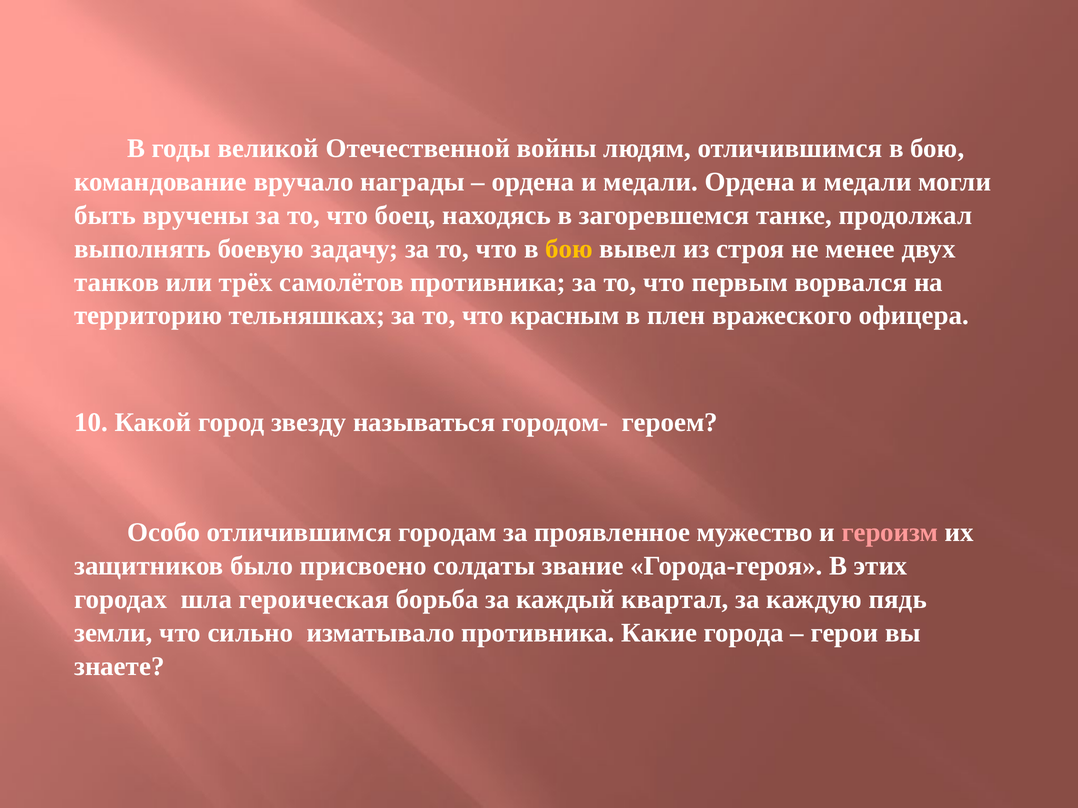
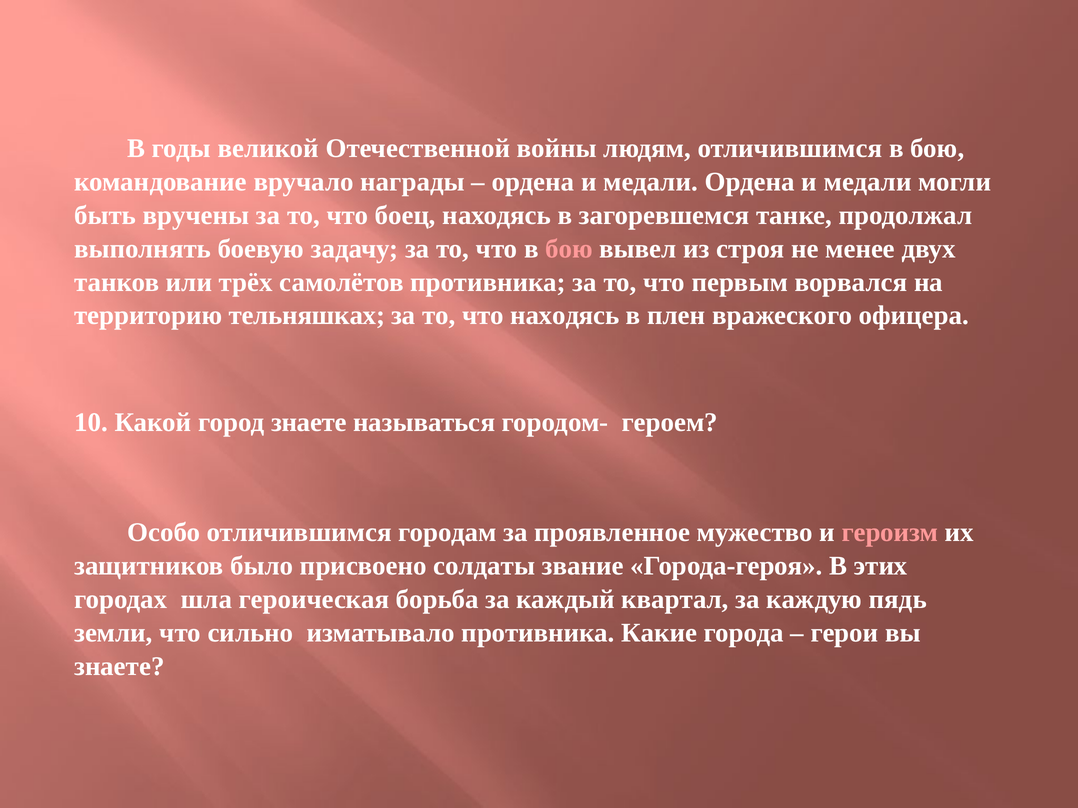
бою at (569, 249) colour: yellow -> pink
что красным: красным -> находясь
город звезду: звезду -> знаете
